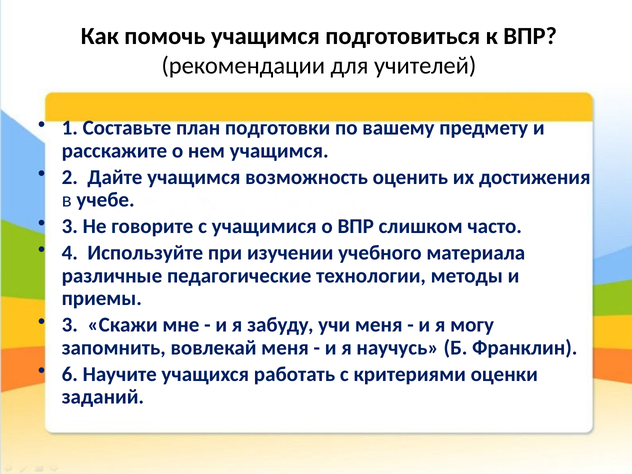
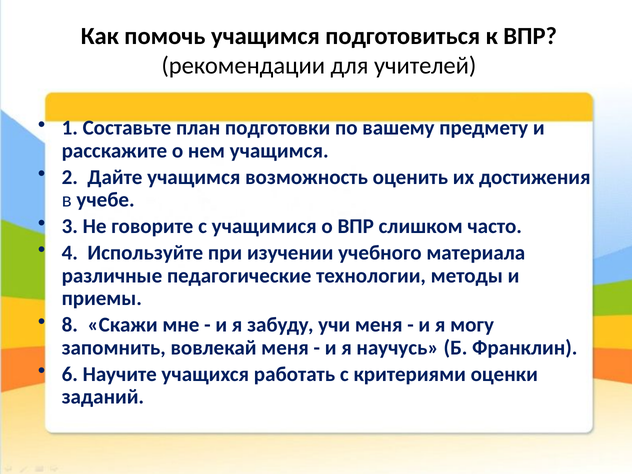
3 at (70, 325): 3 -> 8
